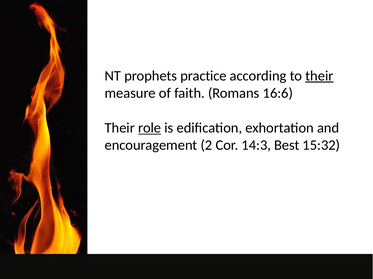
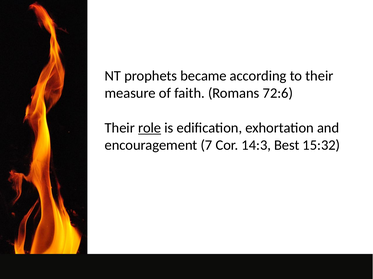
practice: practice -> became
their at (319, 76) underline: present -> none
16:6: 16:6 -> 72:6
2: 2 -> 7
